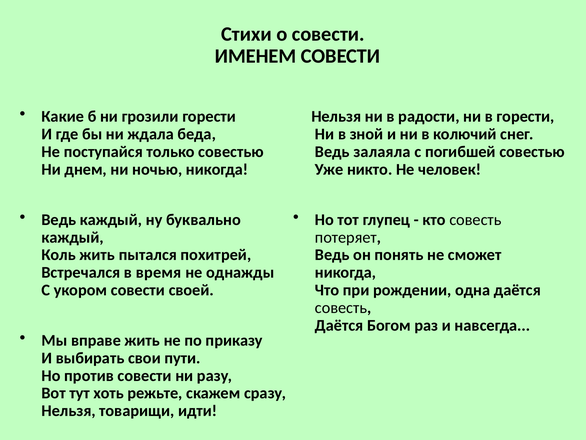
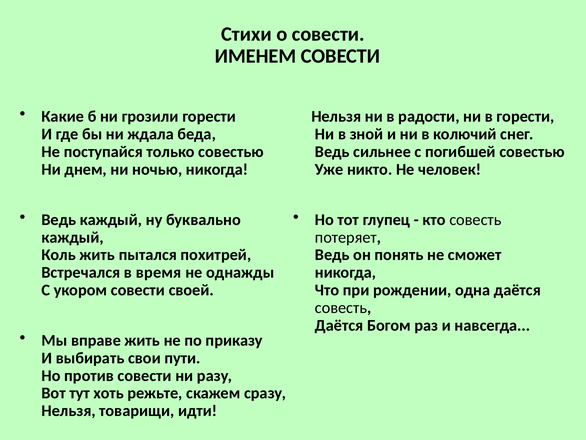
залаяла: залаяла -> сильнее
